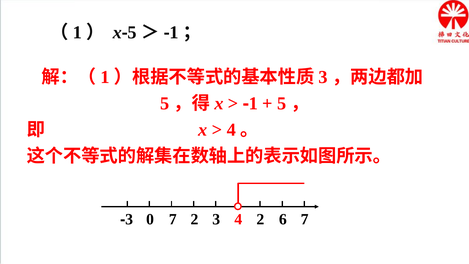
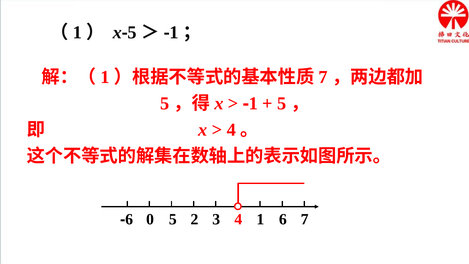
3 at (323, 77): 3 -> 7
3 at (129, 219): 3 -> 6
0 7: 7 -> 5
4 2: 2 -> 1
